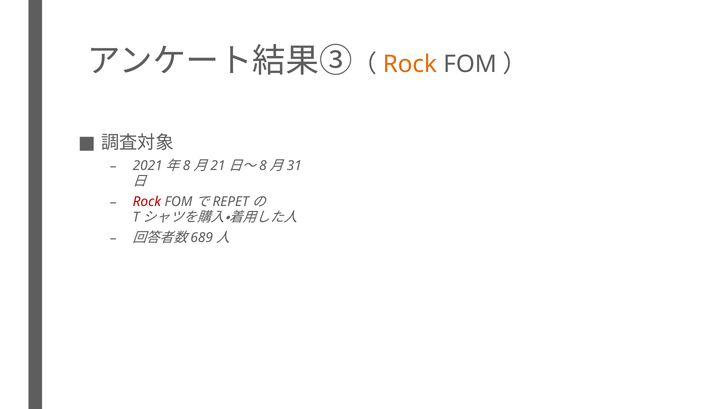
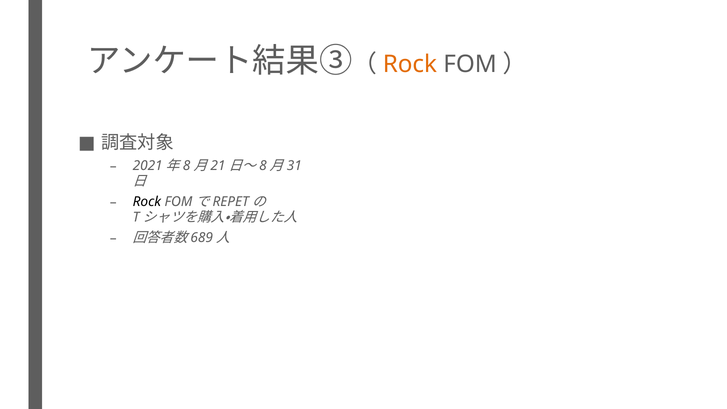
Rock at (147, 202) colour: red -> black
